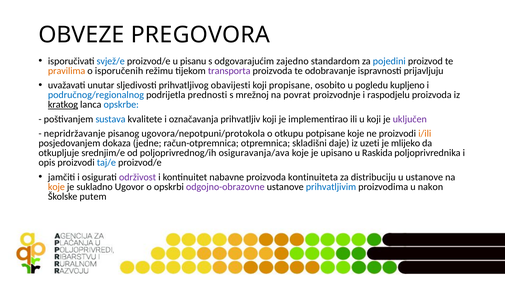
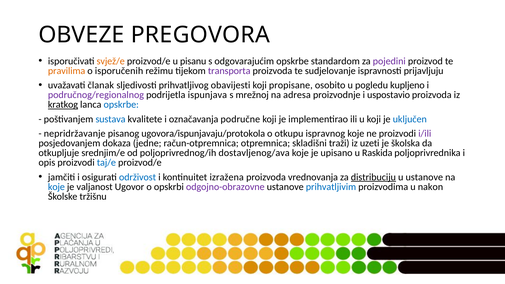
svjež/e colour: blue -> orange
odgovarajućim zajedno: zajedno -> opskrbe
pojedini colour: blue -> purple
odobravanje: odobravanje -> sudjelovanje
unutar: unutar -> članak
područnog/regionalnog colour: blue -> purple
prednosti: prednosti -> ispunjava
povrat: povrat -> adresa
raspodjelu: raspodjelu -> uspostavio
prihvatljiv: prihvatljiv -> područne
uključen colour: purple -> blue
ugovora/nepotpuni/protokola: ugovora/nepotpuni/protokola -> ugovora/ispunjavaju/protokola
potpisane: potpisane -> ispravnog
i/ili colour: orange -> purple
daje: daje -> traži
mlijeko: mlijeko -> školska
osiguravanja/ava: osiguravanja/ava -> dostavljenog/ava
održivost colour: purple -> blue
nabavne: nabavne -> izražena
kontinuiteta: kontinuiteta -> vrednovanja
distribuciju underline: none -> present
koje at (56, 187) colour: orange -> blue
sukladno: sukladno -> valjanost
putem: putem -> tržišnu
